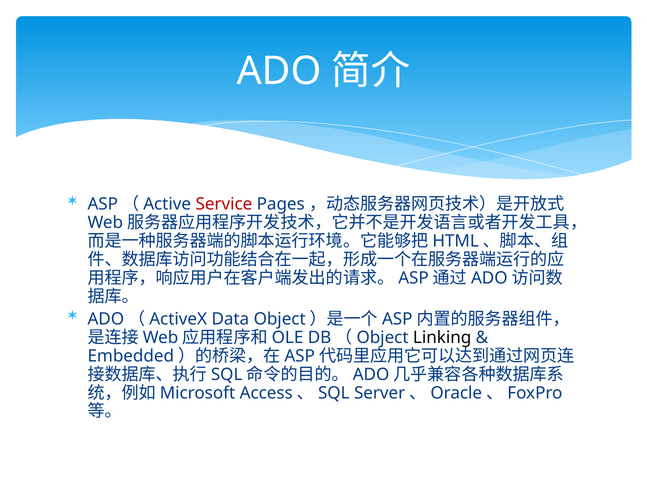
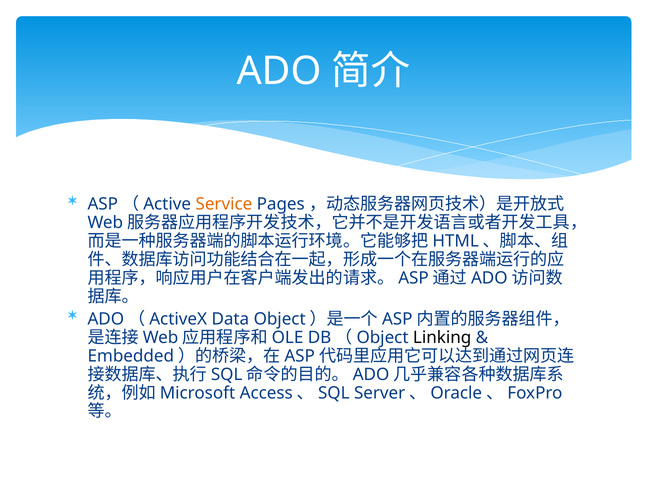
Service colour: red -> orange
